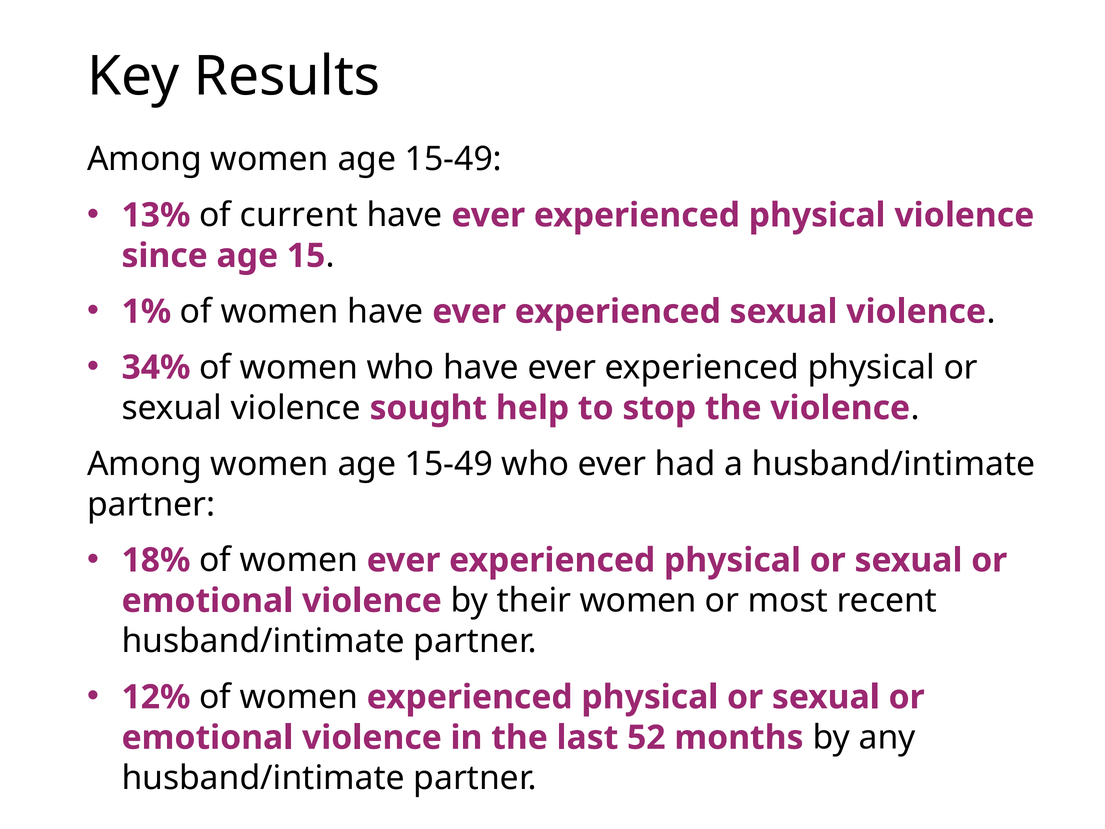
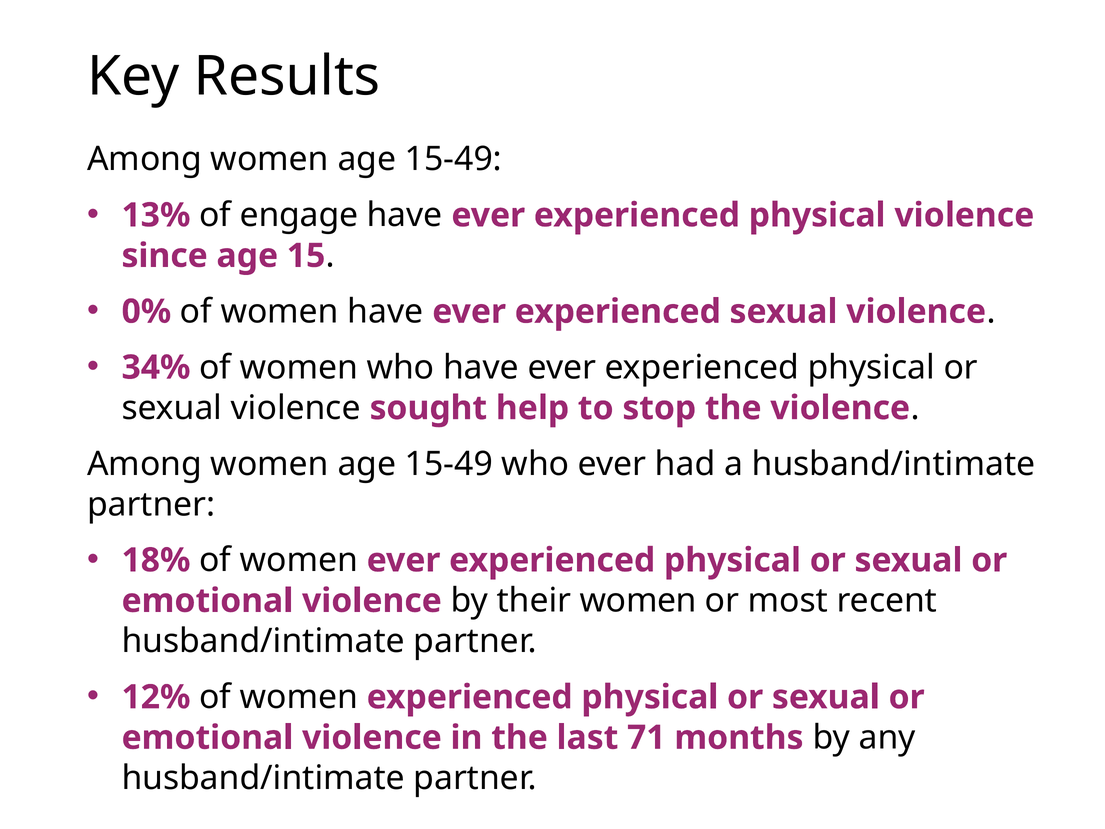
current: current -> engage
1%: 1% -> 0%
52: 52 -> 71
